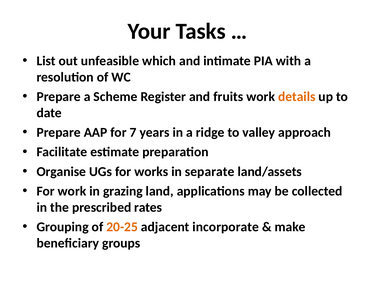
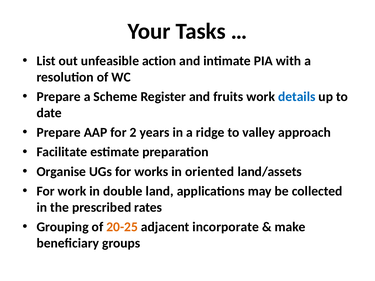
which: which -> action
details colour: orange -> blue
7: 7 -> 2
separate: separate -> oriented
grazing: grazing -> double
